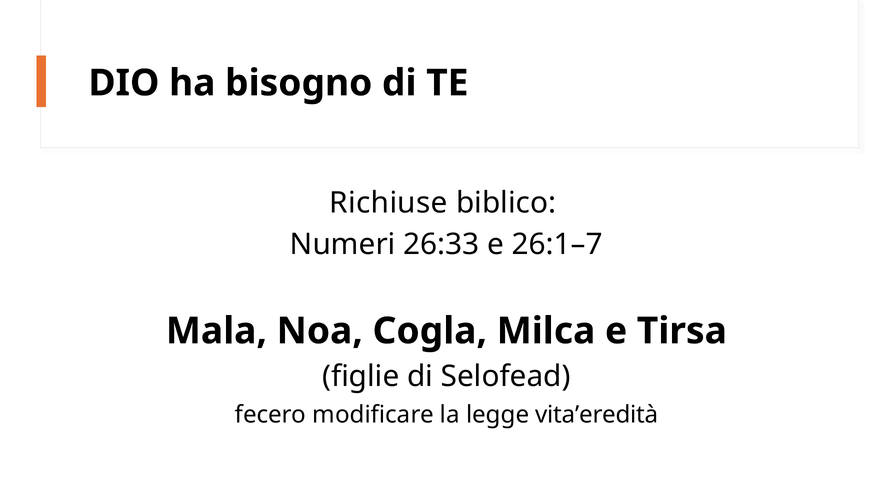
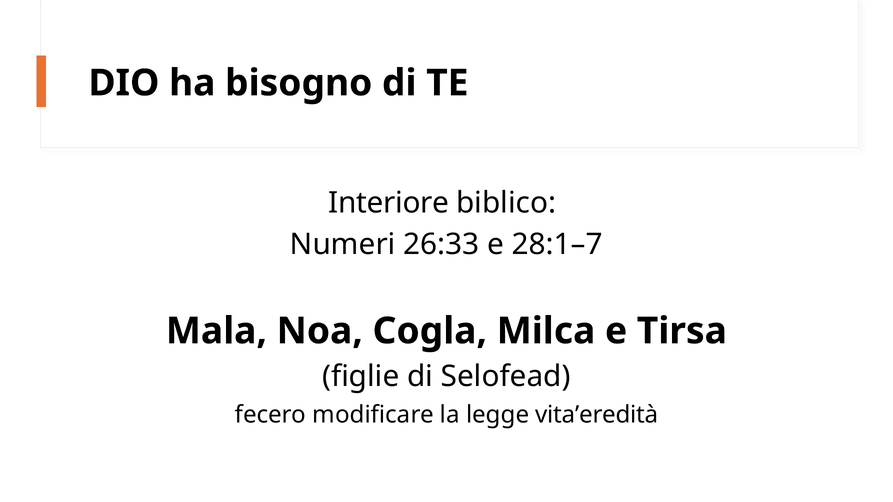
Richiuse: Richiuse -> Interiore
26:1–7: 26:1–7 -> 28:1–7
